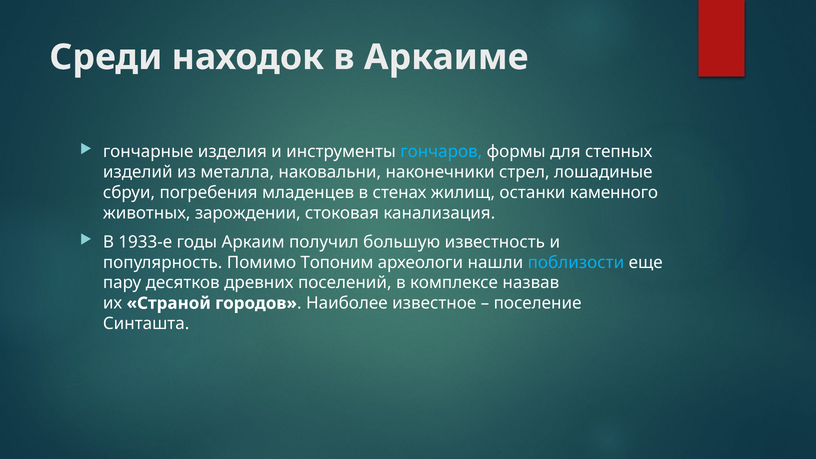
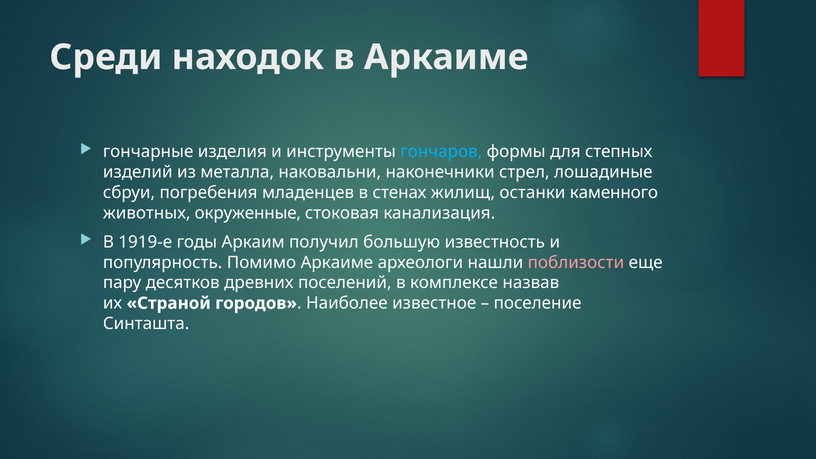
зарождении: зарождении -> окруженные
1933-е: 1933-е -> 1919-е
Помимо Топоним: Топоним -> Аркаиме
поблизости colour: light blue -> pink
